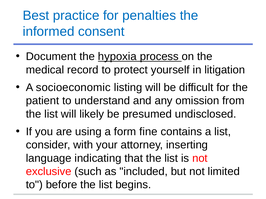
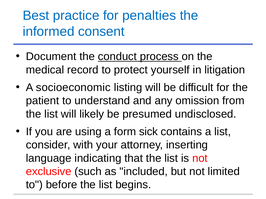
hypoxia: hypoxia -> conduct
fine: fine -> sick
